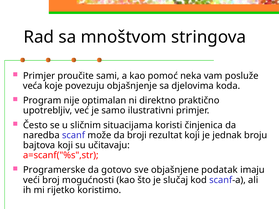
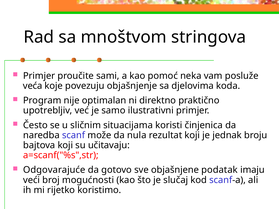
broji: broji -> nula
Programerske: Programerske -> Odgovarajuće
